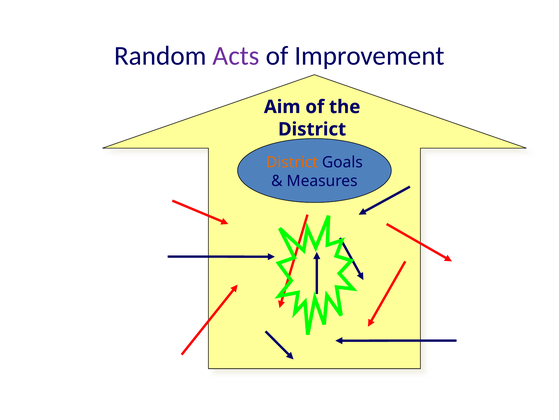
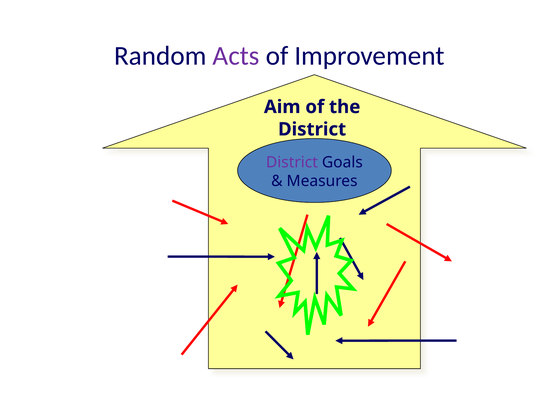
District at (292, 162) colour: orange -> purple
